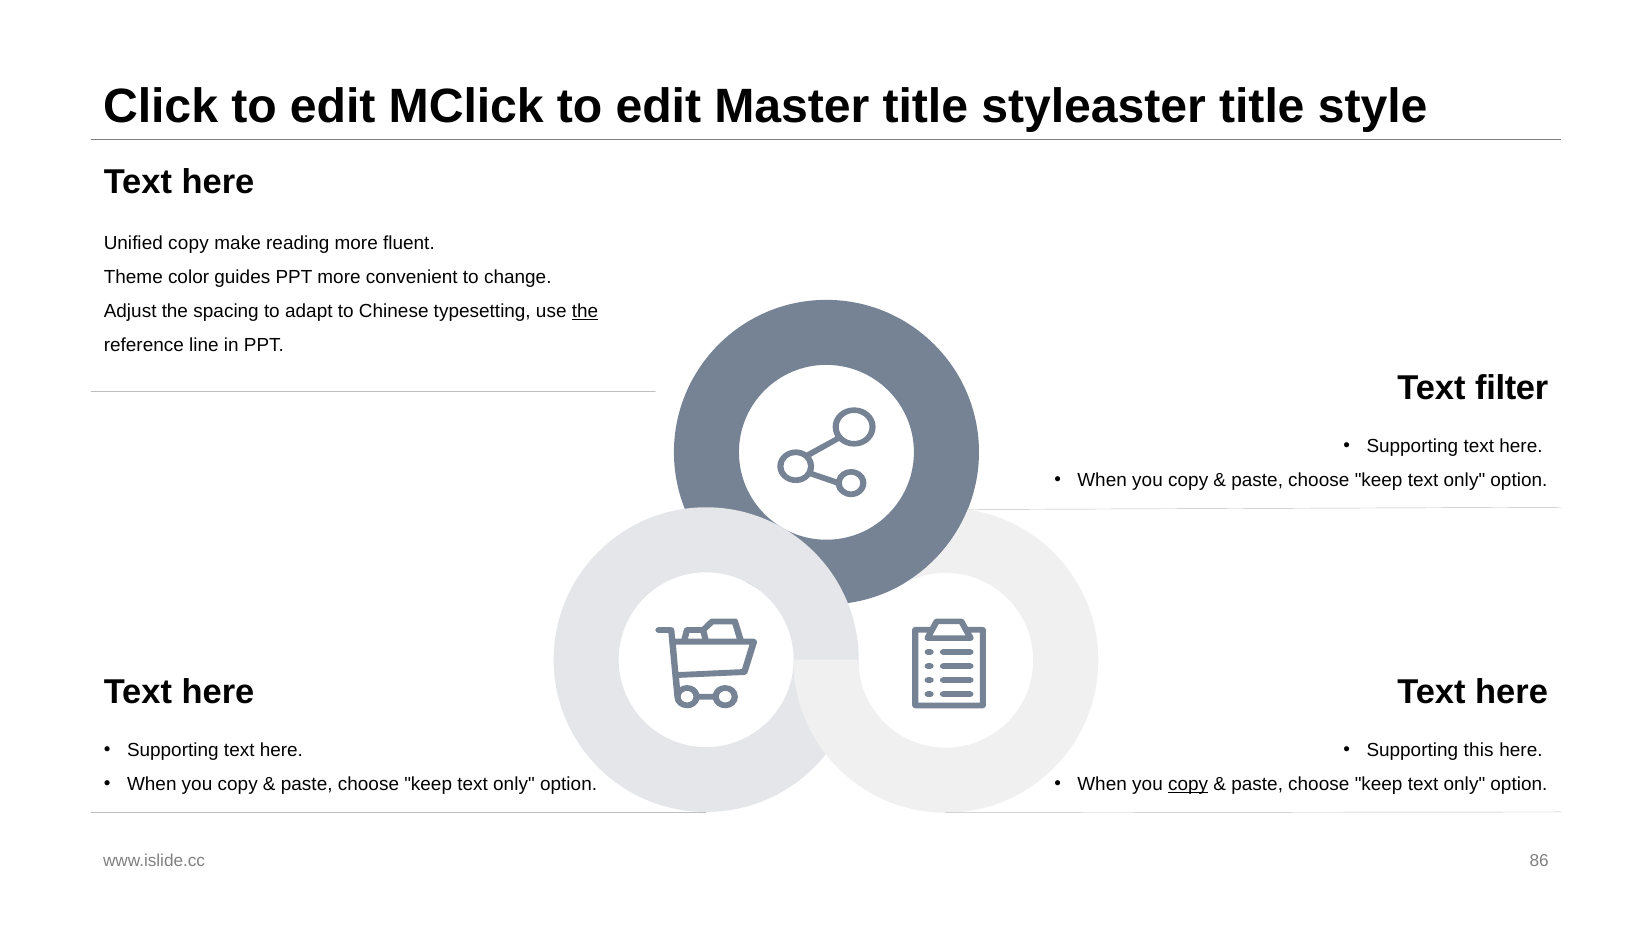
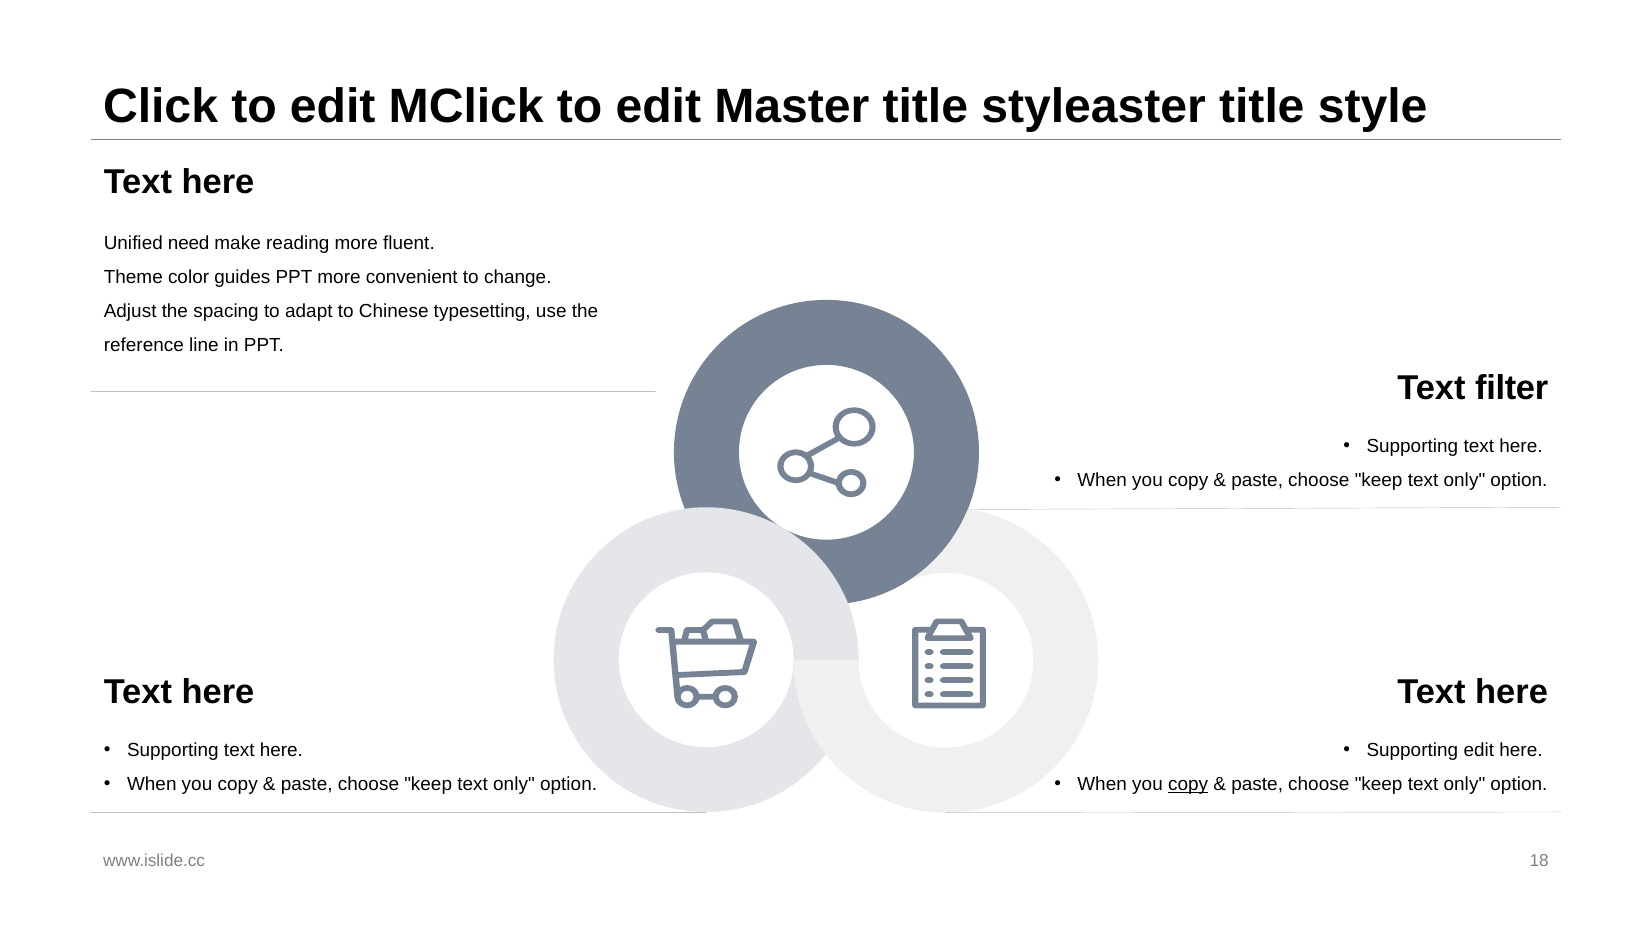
Unified copy: copy -> need
the at (585, 311) underline: present -> none
Supporting this: this -> edit
86: 86 -> 18
